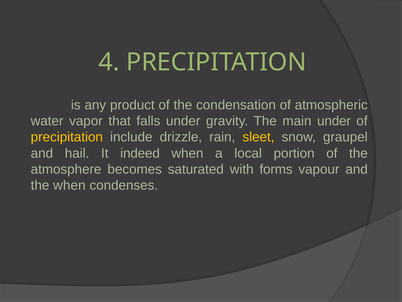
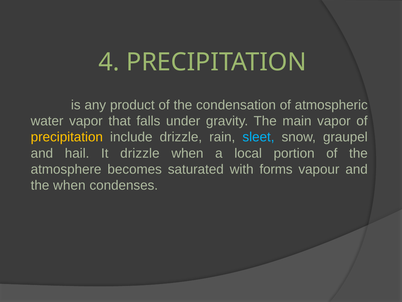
main under: under -> vapor
sleet colour: yellow -> light blue
It indeed: indeed -> drizzle
